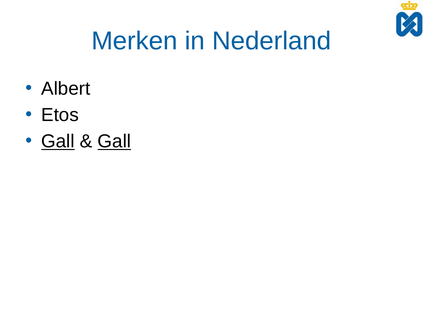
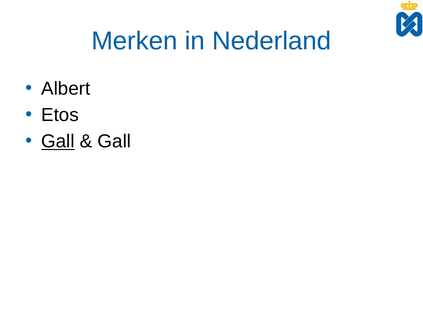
Gall at (114, 141) underline: present -> none
